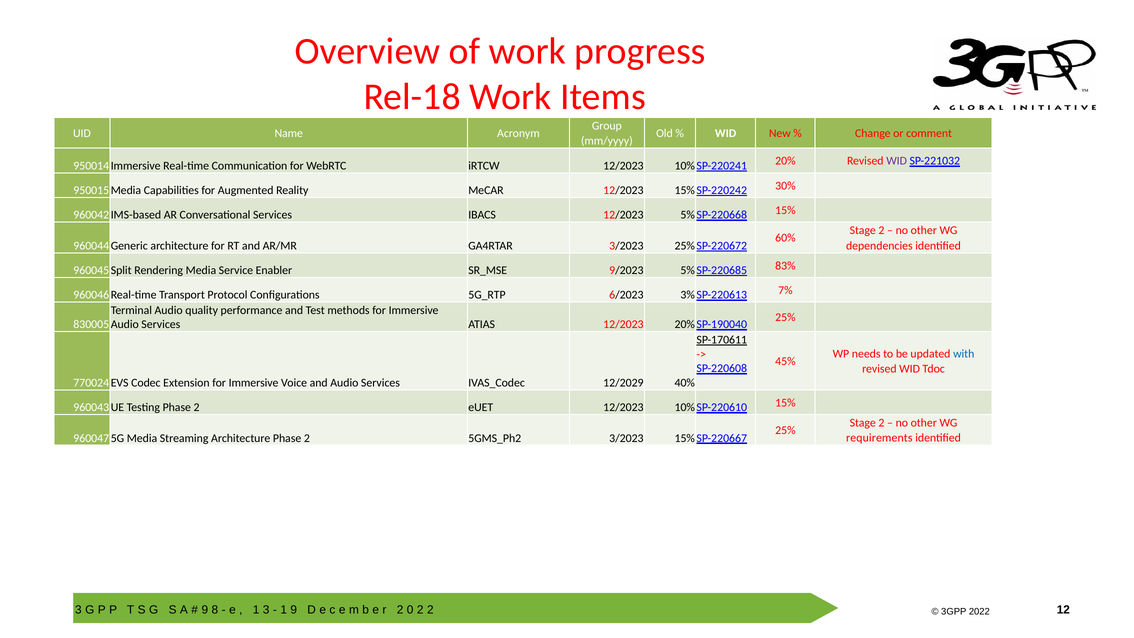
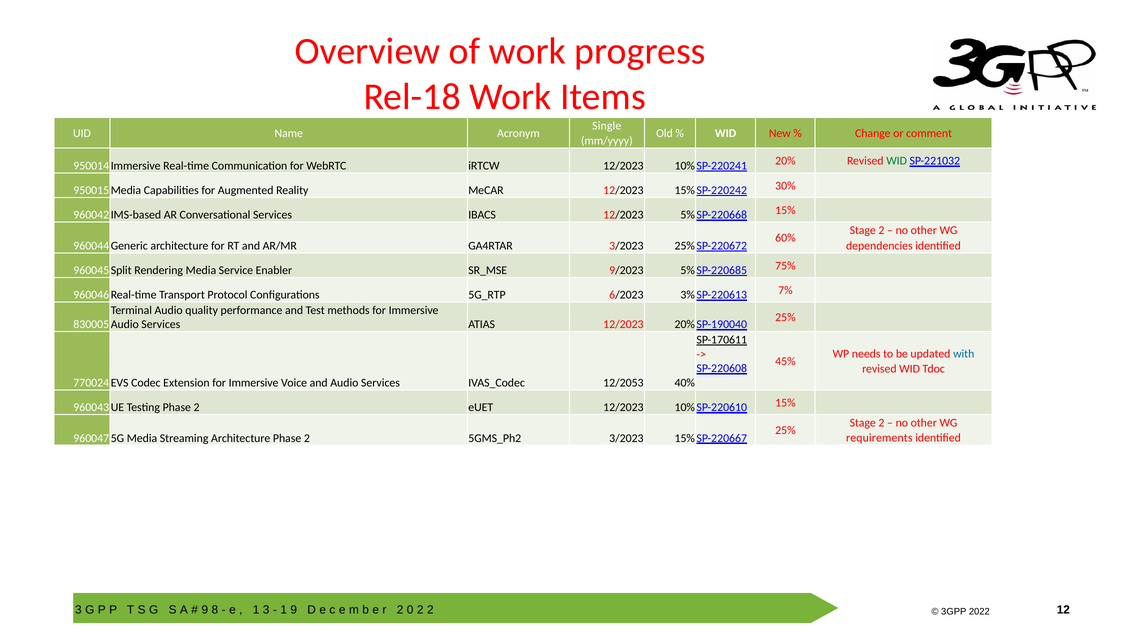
Group: Group -> Single
WID at (897, 161) colour: purple -> green
83%: 83% -> 75%
12/2029: 12/2029 -> 12/2053
